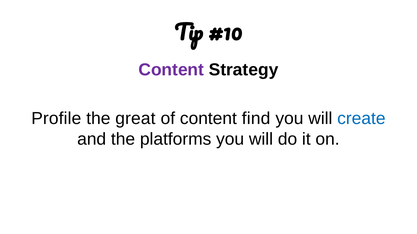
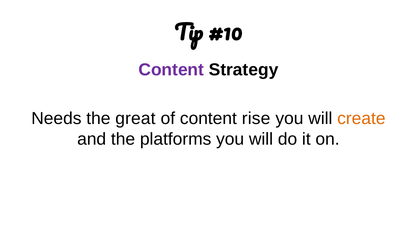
Profile: Profile -> Needs
find: find -> rise
create colour: blue -> orange
